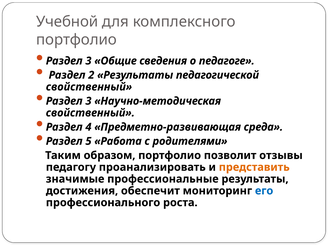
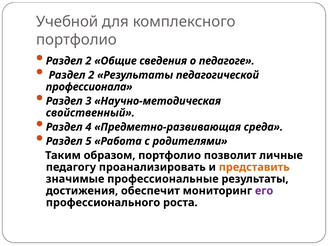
3 at (88, 61): 3 -> 2
свойственный at (89, 87): свойственный -> профессионала
отзывы: отзывы -> личные
его colour: blue -> purple
